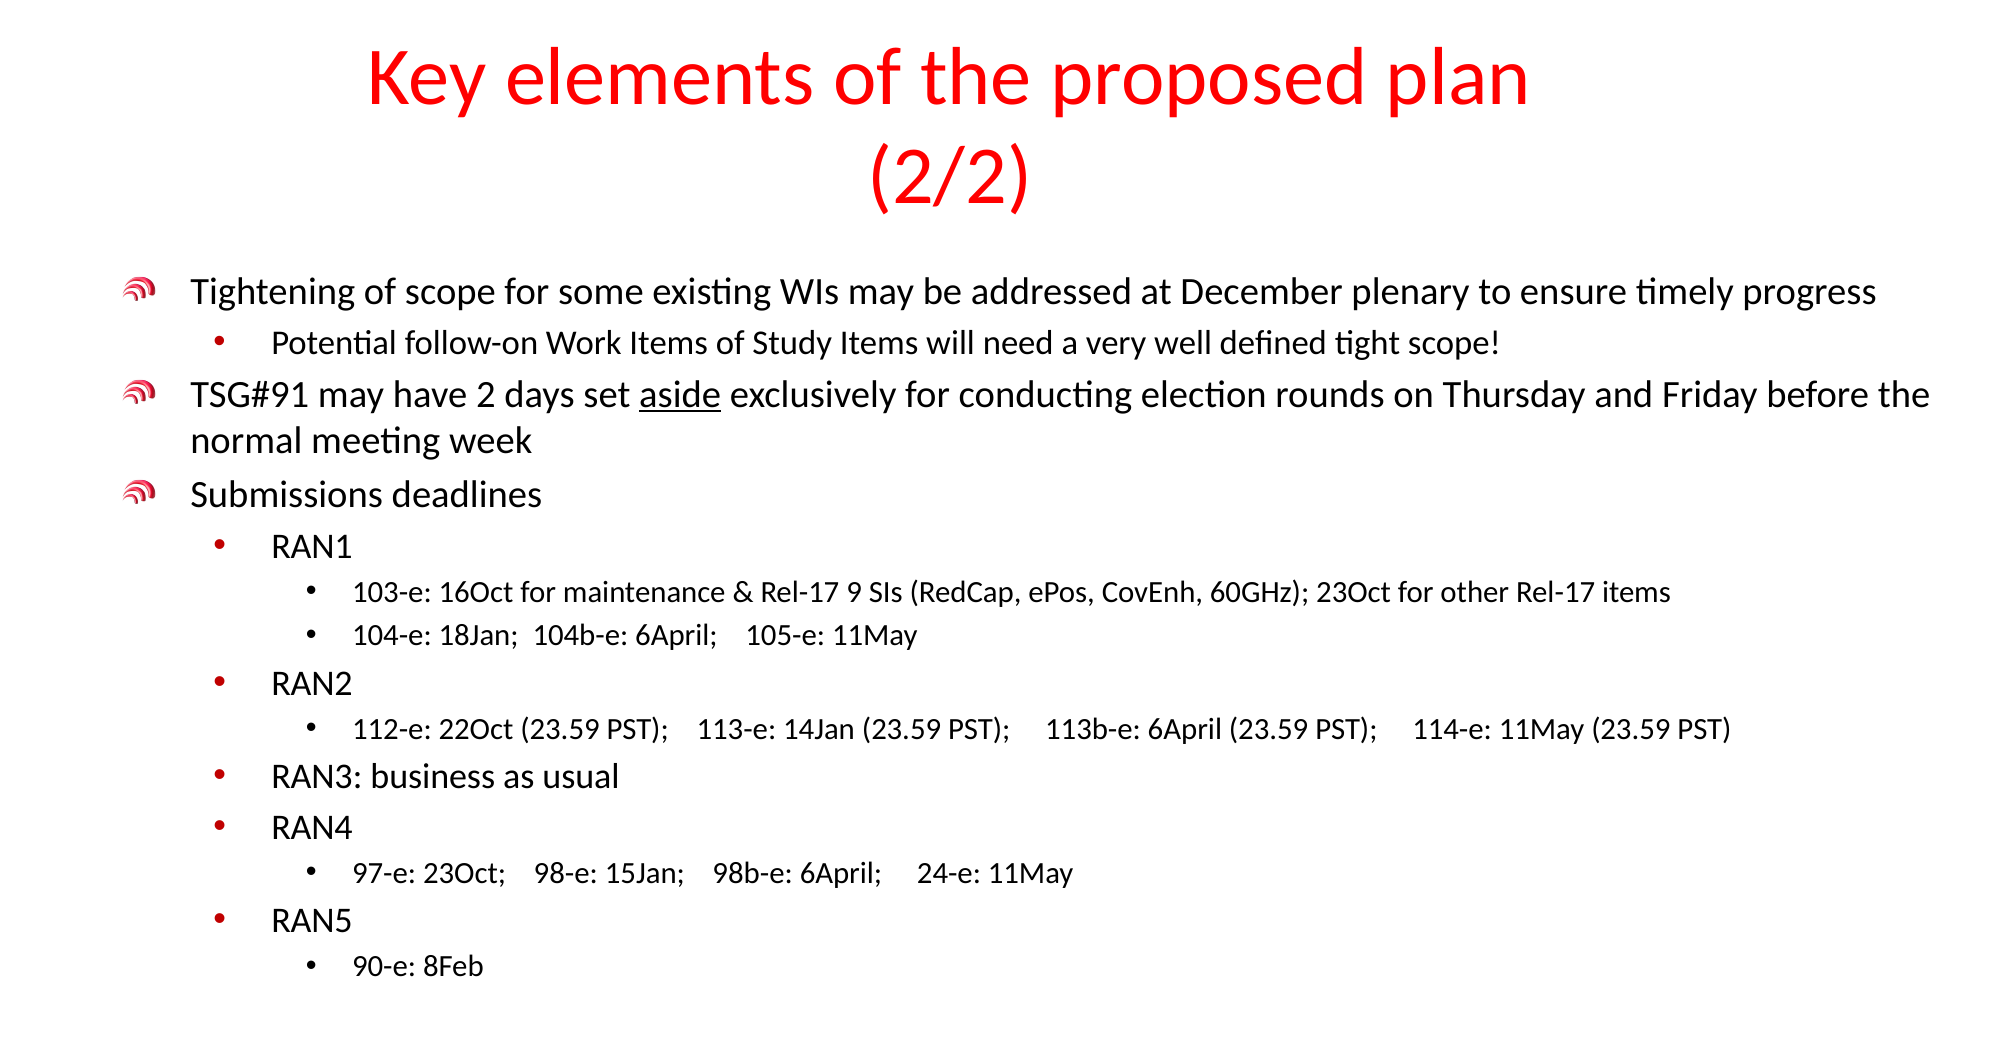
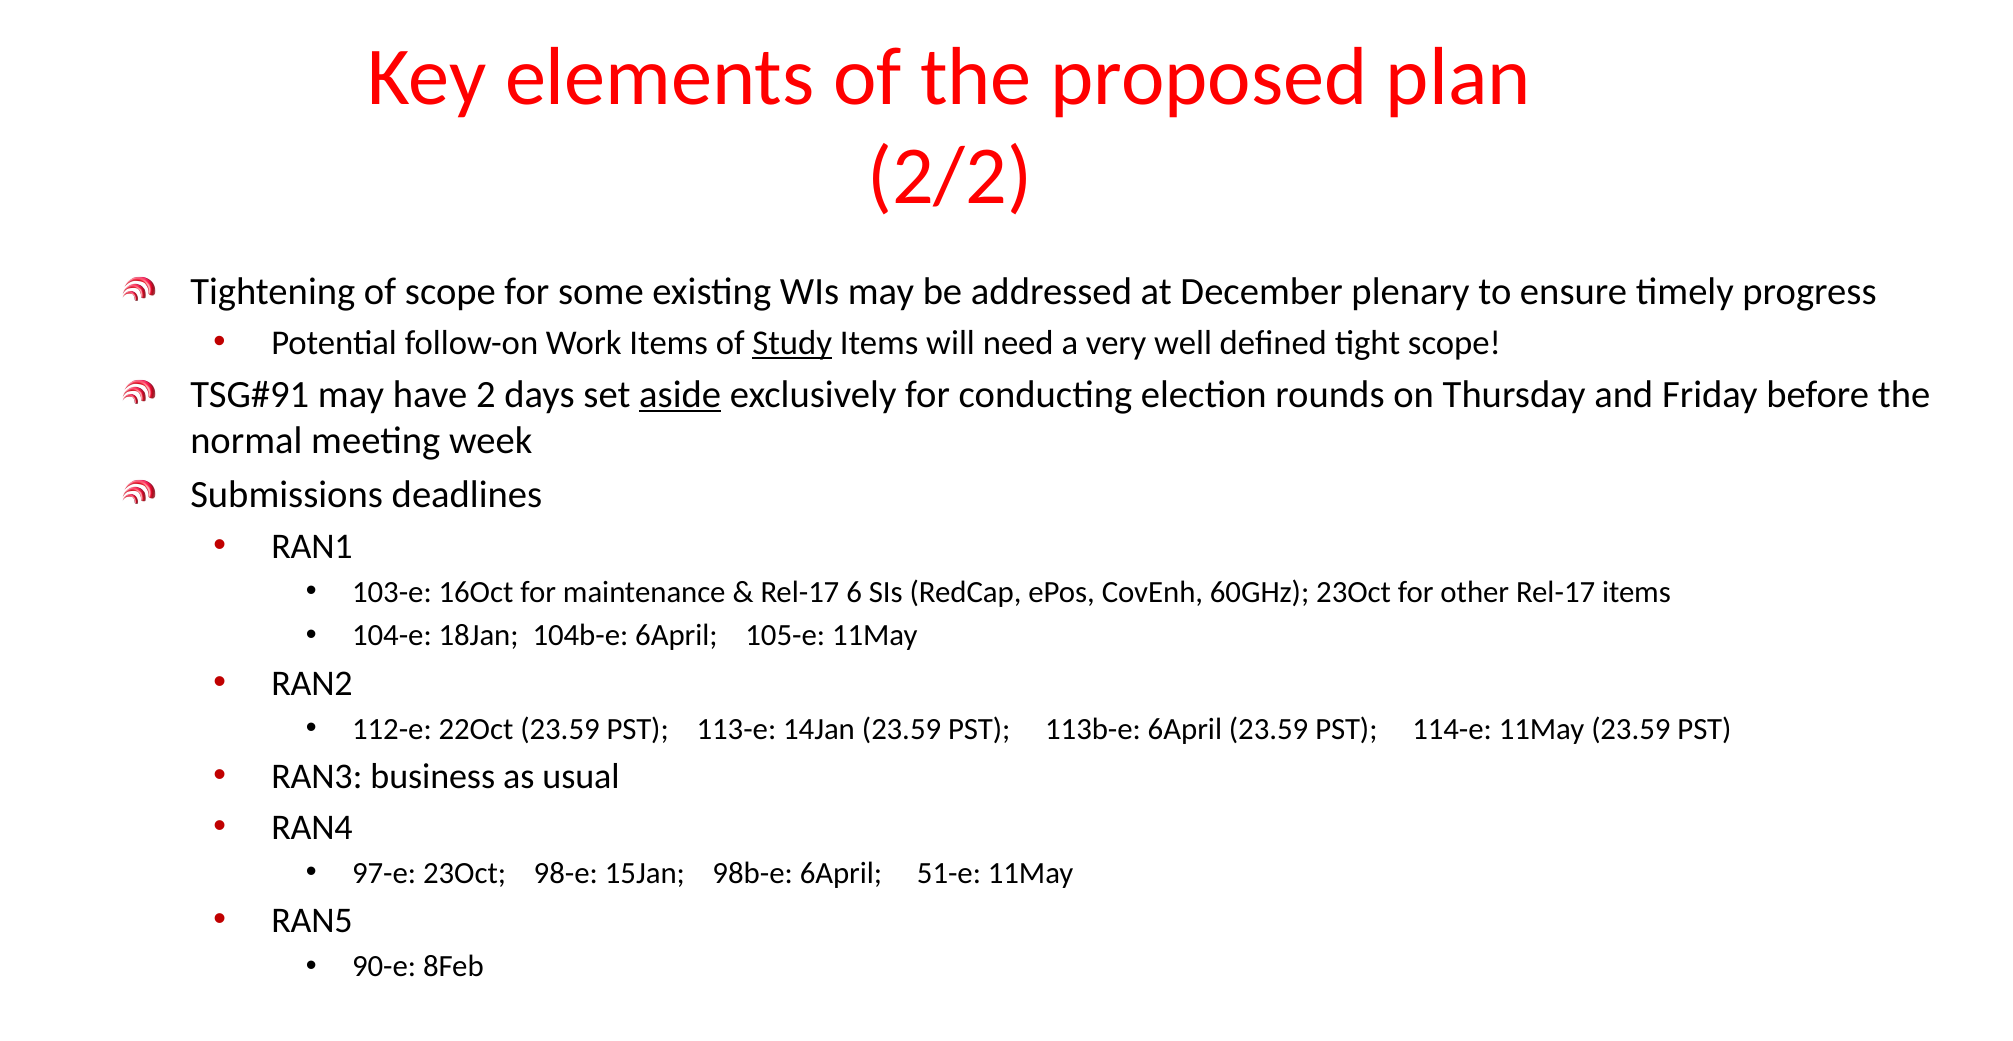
Study underline: none -> present
9: 9 -> 6
24-e: 24-e -> 51-e
